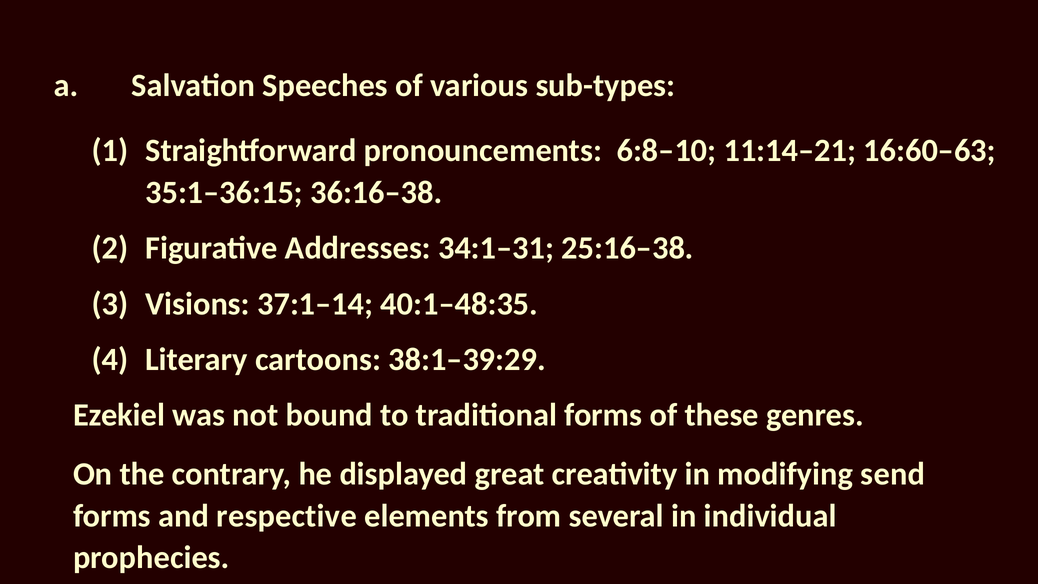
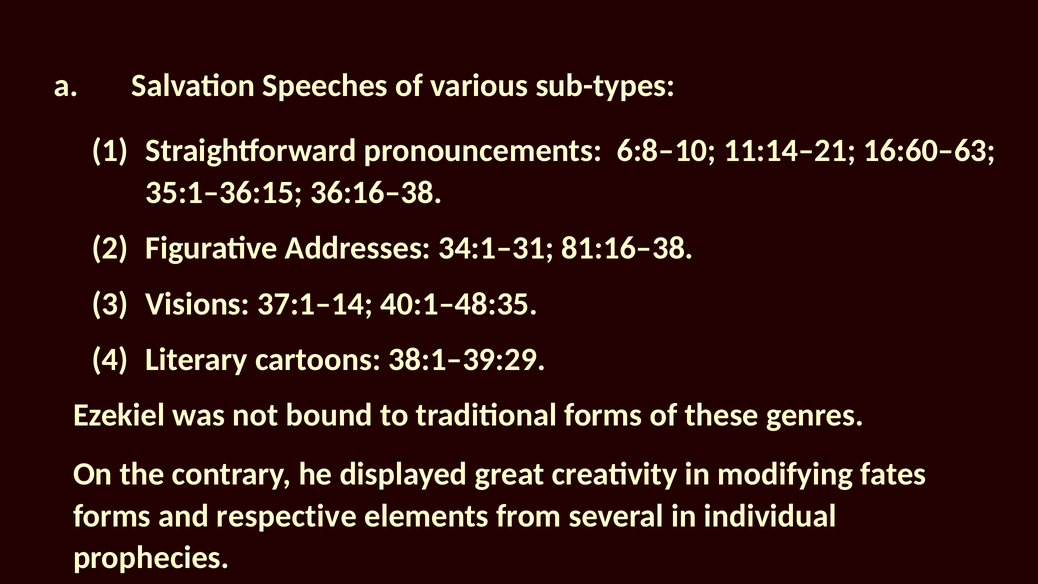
25:16–38: 25:16–38 -> 81:16–38
send: send -> fates
